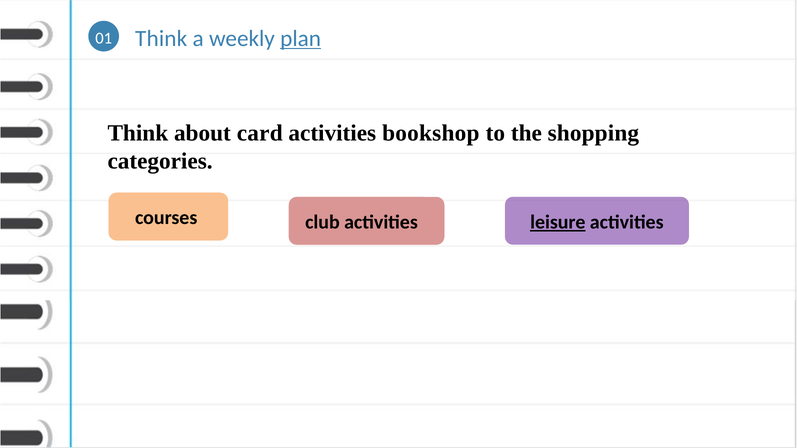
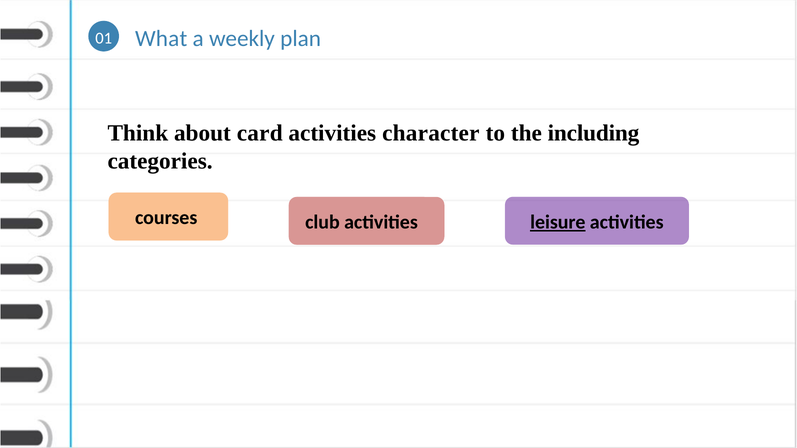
01 Think: Think -> What
plan underline: present -> none
bookshop: bookshop -> character
shopping: shopping -> including
